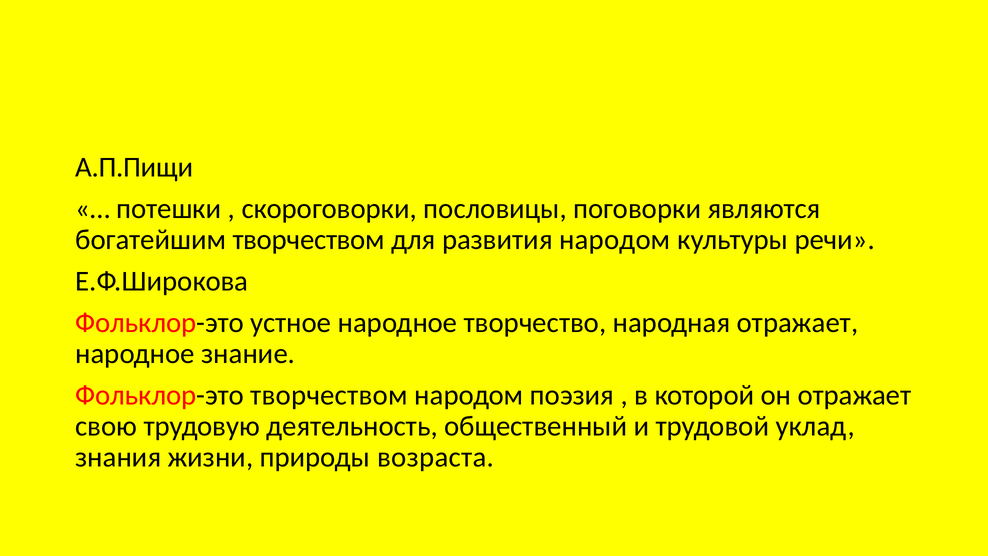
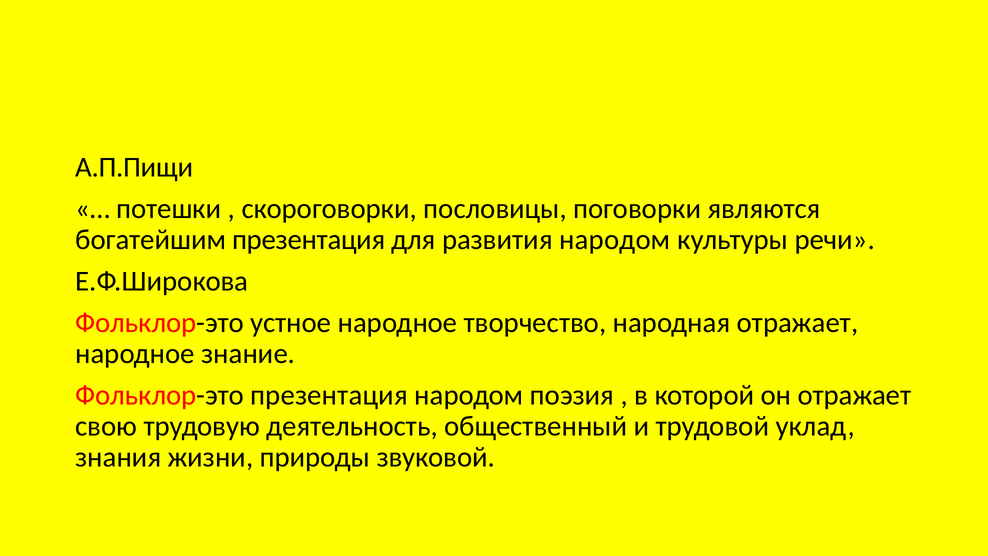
богатейшим творчеством: творчеством -> презентация
Фольклор-это творчеством: творчеством -> презентация
возраста: возраста -> звуковой
